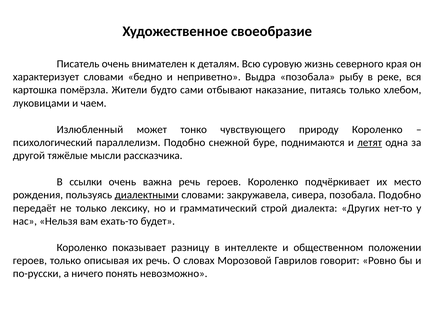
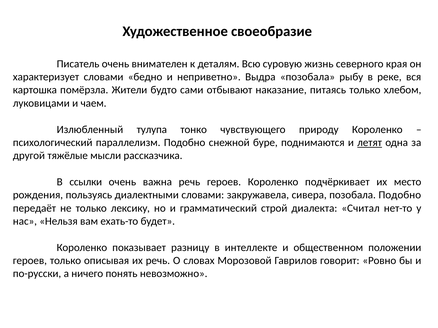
может: может -> тулупа
диалектными underline: present -> none
Других: Других -> Считал
